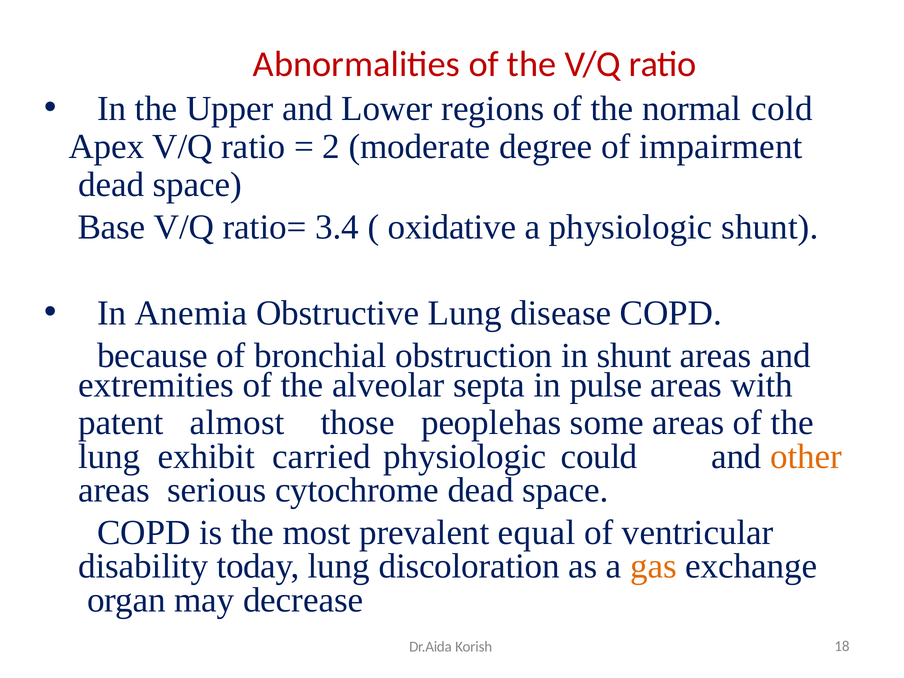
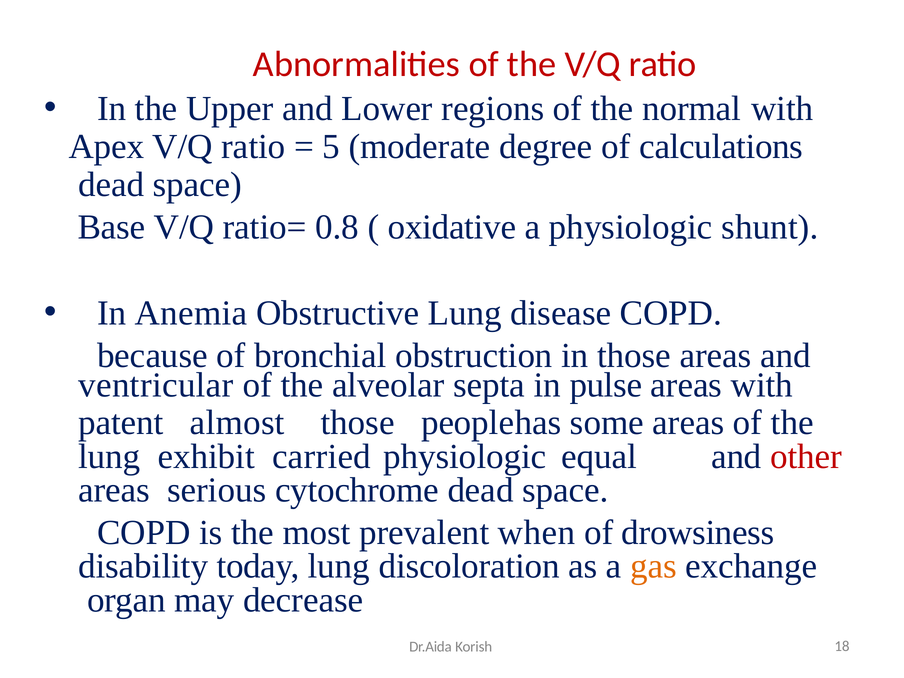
normal cold: cold -> with
2: 2 -> 5
impairment: impairment -> calculations
3.4: 3.4 -> 0.8
in shunt: shunt -> those
extremities: extremities -> ventricular
could: could -> equal
other colour: orange -> red
equal: equal -> when
ventricular: ventricular -> drowsiness
